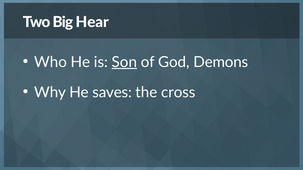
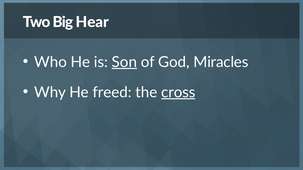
Demons: Demons -> Miracles
saves: saves -> freed
cross underline: none -> present
